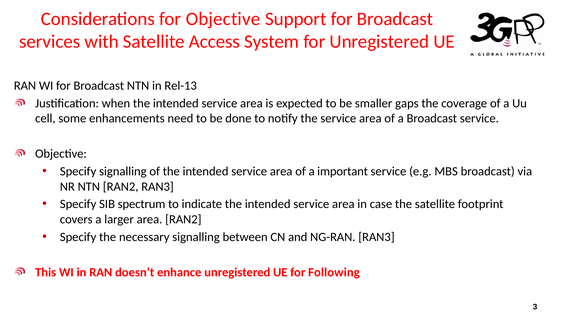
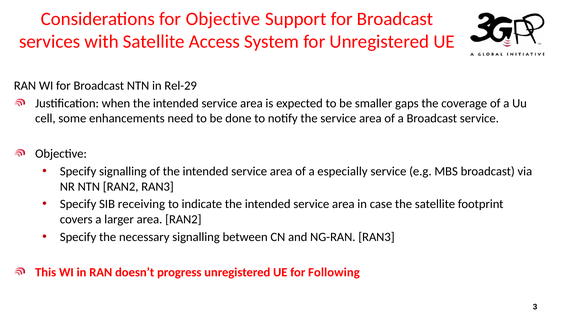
Rel-13: Rel-13 -> Rel-29
important: important -> especially
spectrum: spectrum -> receiving
enhance: enhance -> progress
